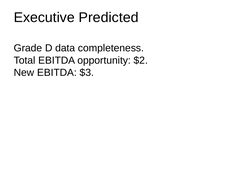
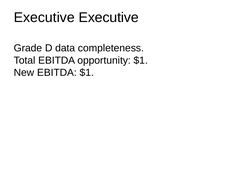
Executive Predicted: Predicted -> Executive
opportunity $2: $2 -> $1
EBITDA $3: $3 -> $1
